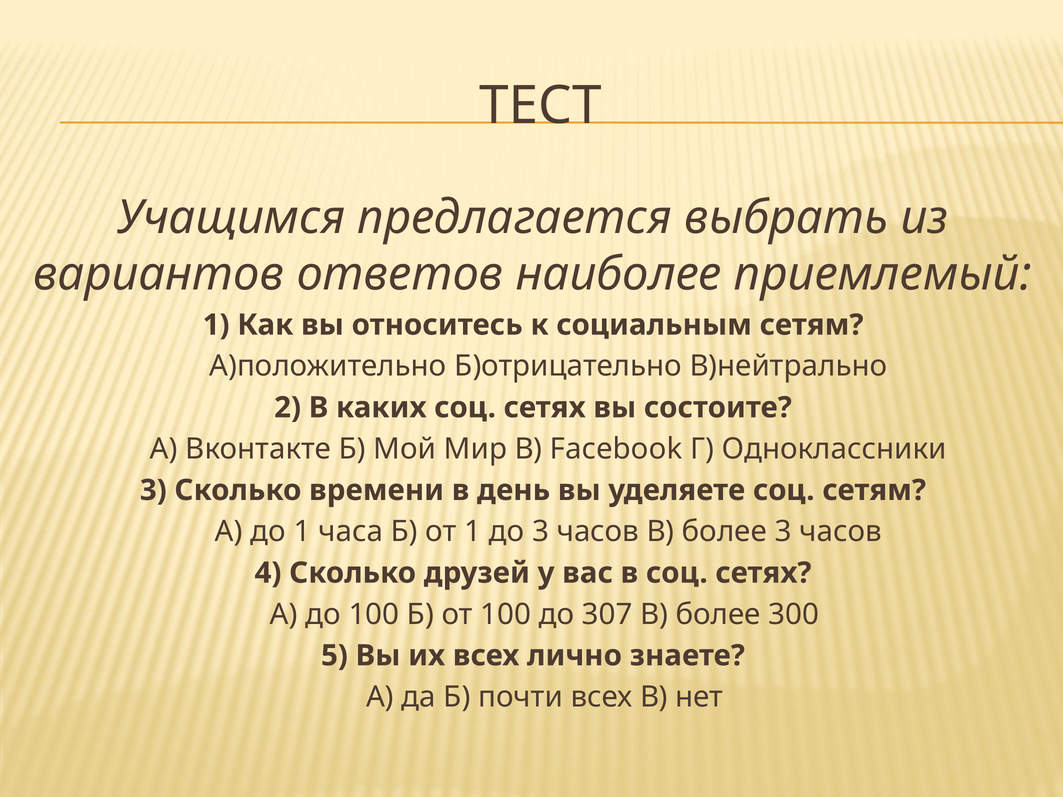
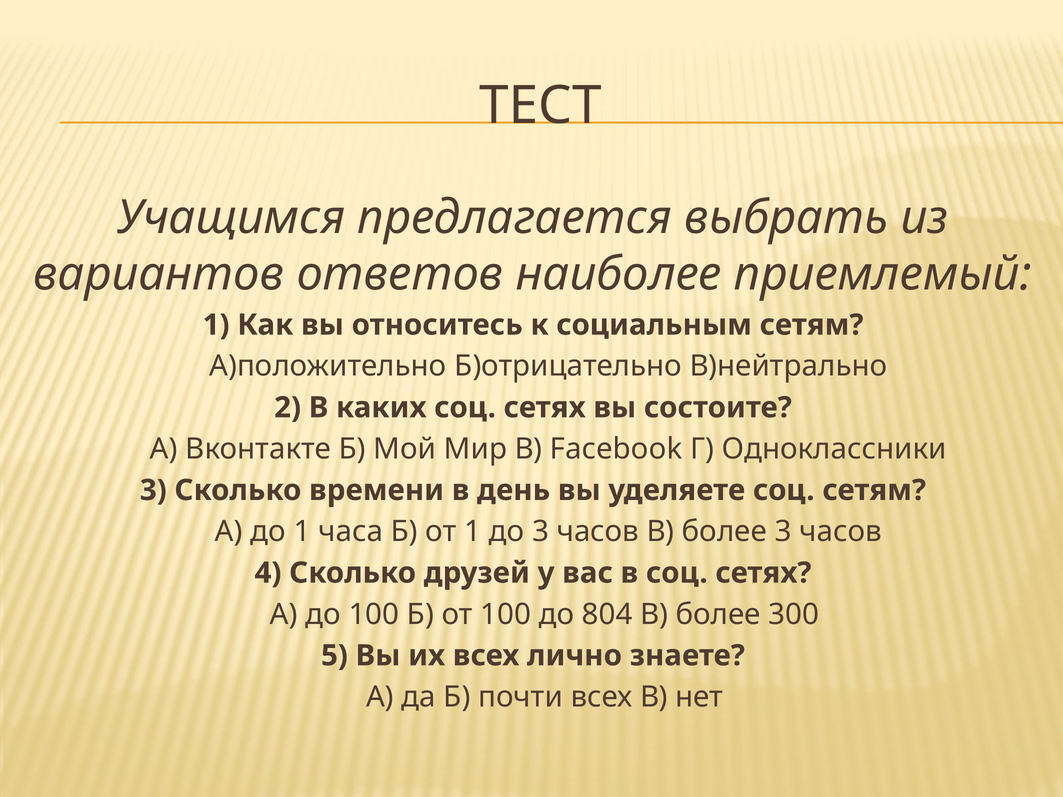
307: 307 -> 804
